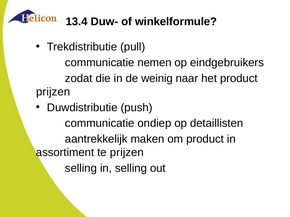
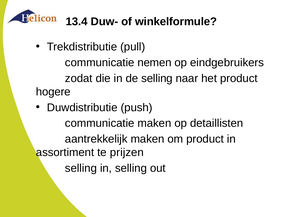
de weinig: weinig -> selling
prijzen at (53, 92): prijzen -> hogere
communicatie ondiep: ondiep -> maken
